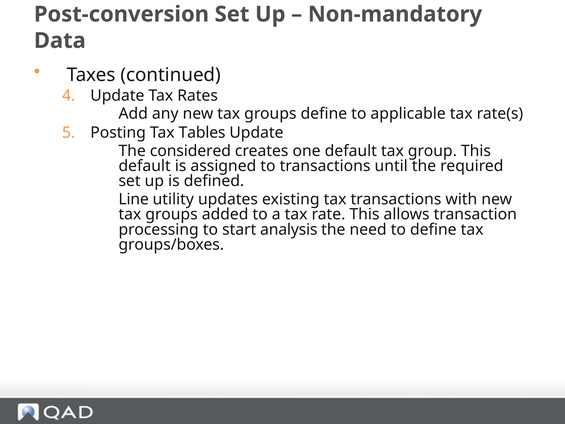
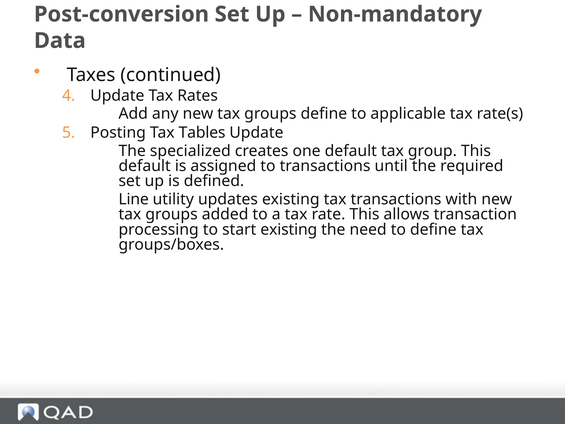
considered: considered -> specialized
start analysis: analysis -> existing
